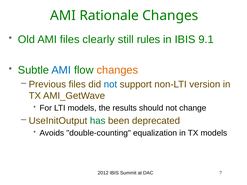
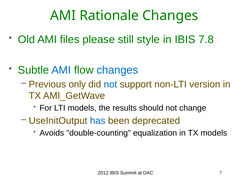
clearly: clearly -> please
rules: rules -> style
9.1: 9.1 -> 7.8
changes at (117, 70) colour: orange -> blue
Previous files: files -> only
has colour: green -> blue
